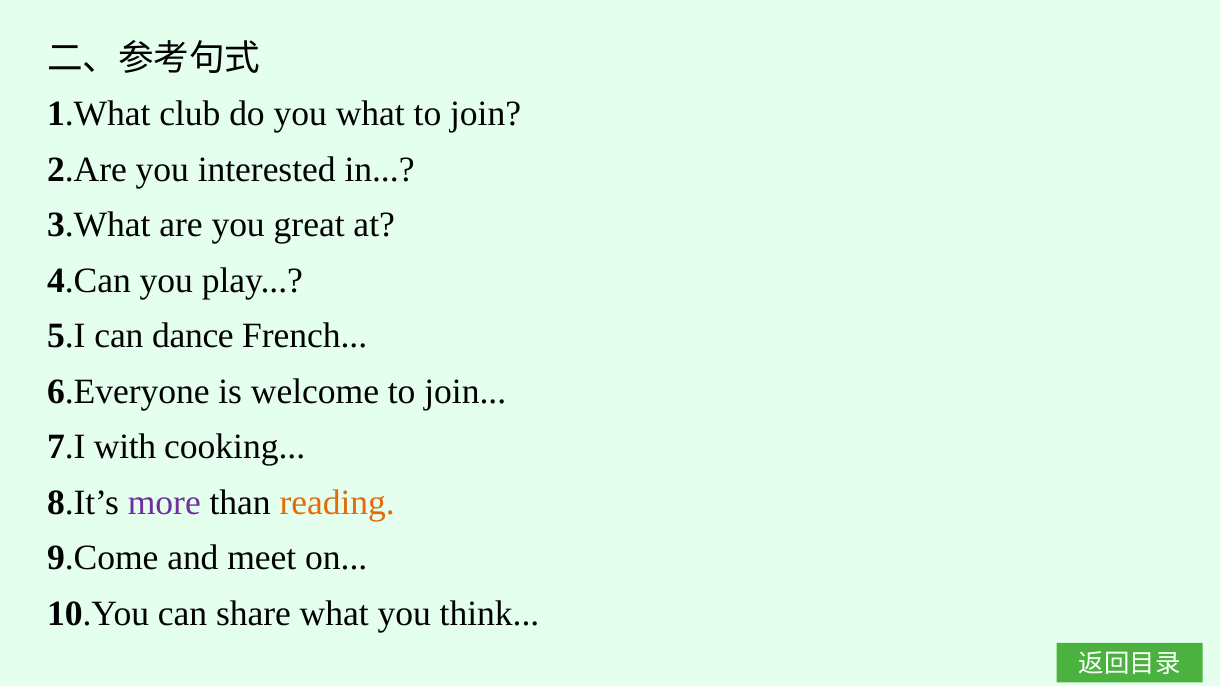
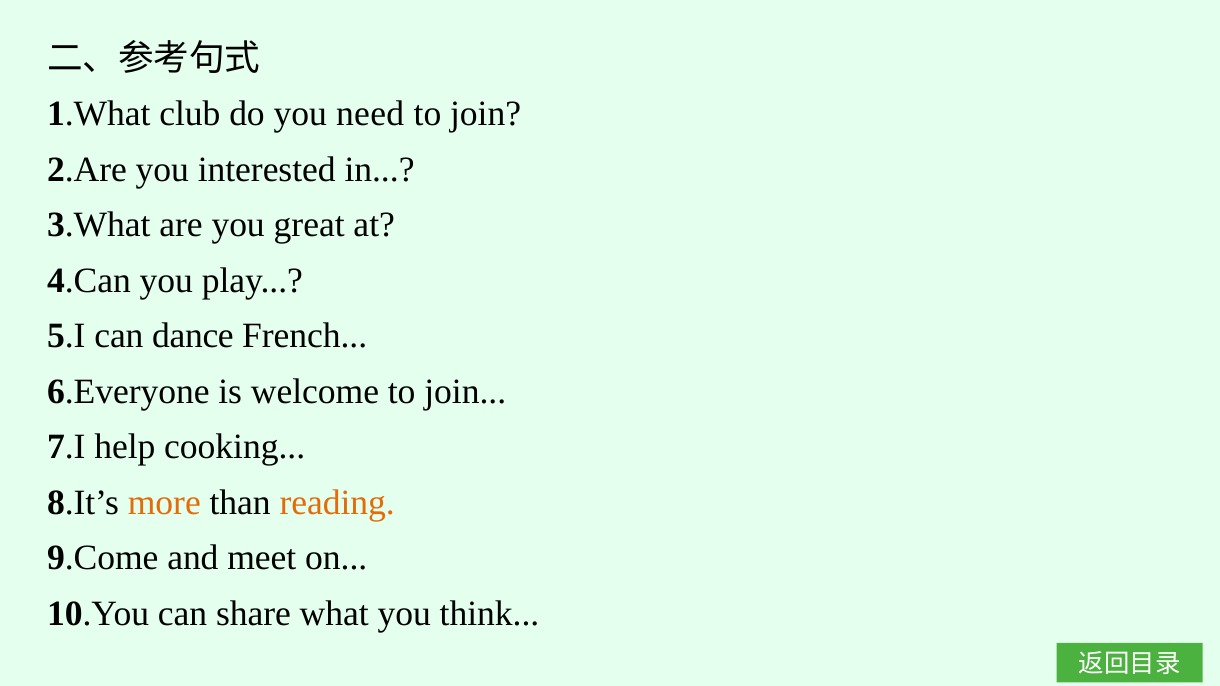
you what: what -> need
with: with -> help
more colour: purple -> orange
